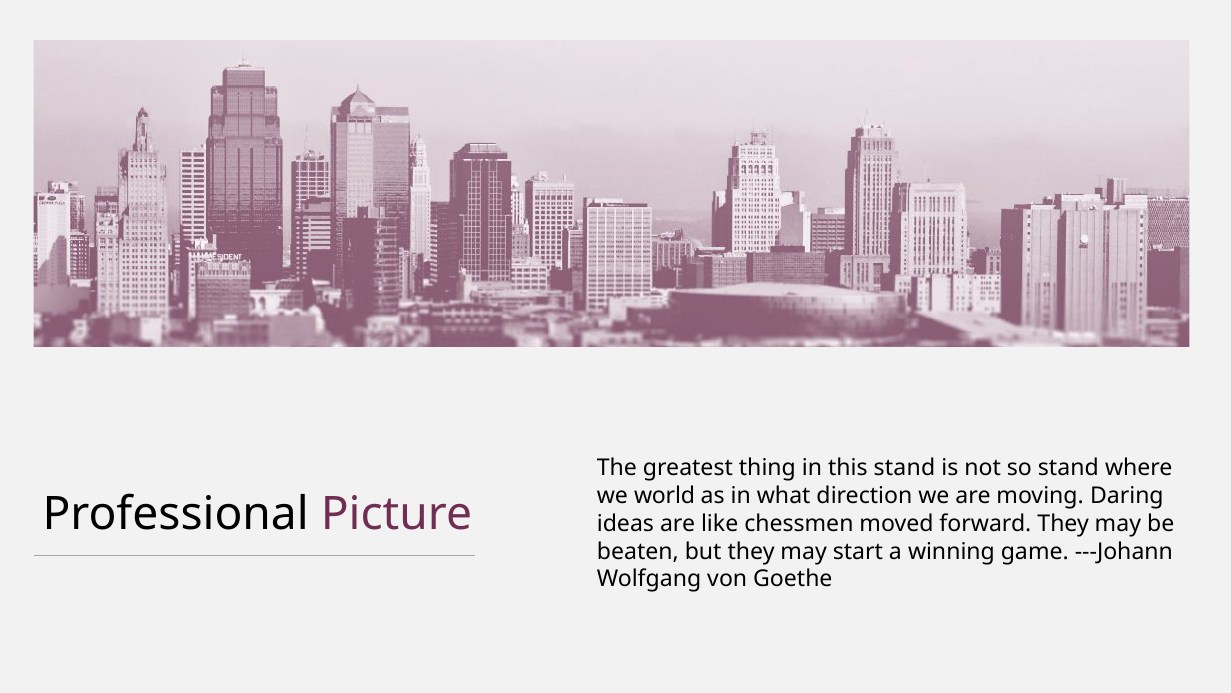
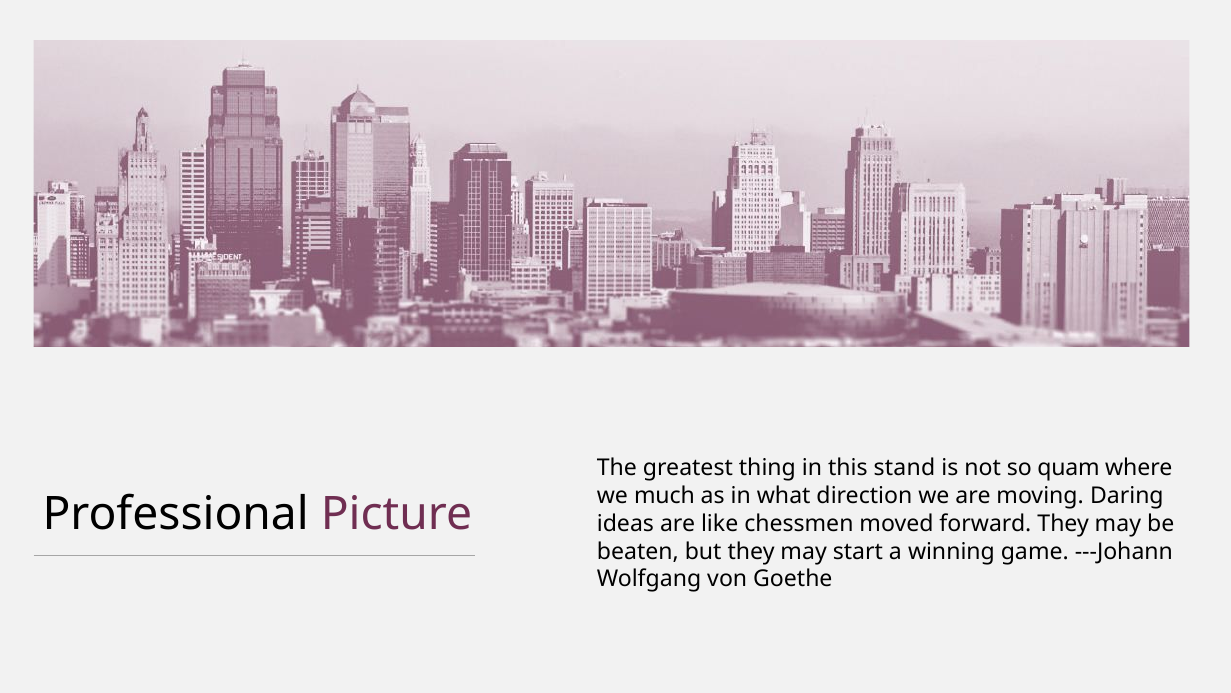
so stand: stand -> quam
world: world -> much
